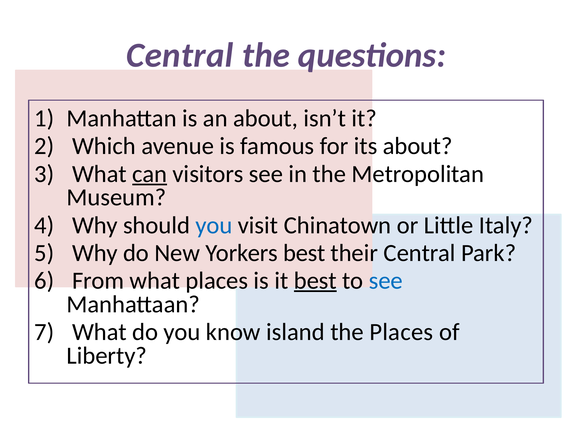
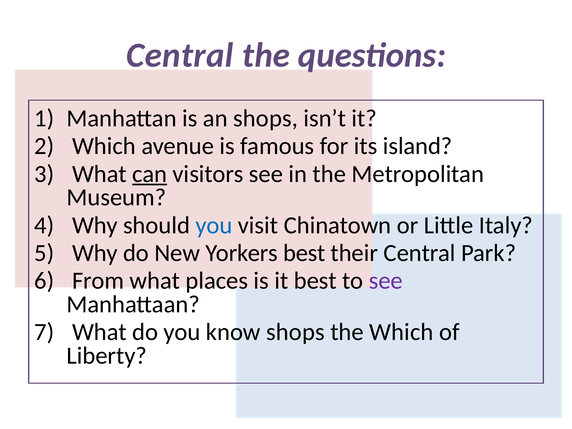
an about: about -> shops
its about: about -> island
best at (315, 281) underline: present -> none
see at (386, 281) colour: blue -> purple
know island: island -> shops
the Places: Places -> Which
